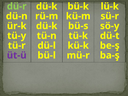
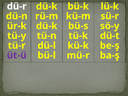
dü-r colour: light green -> white
